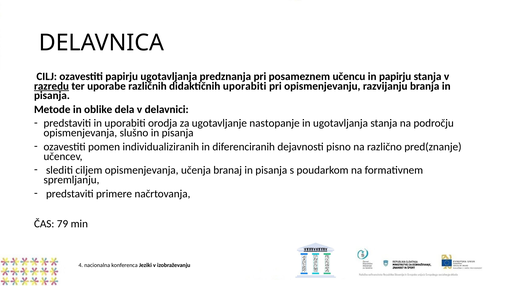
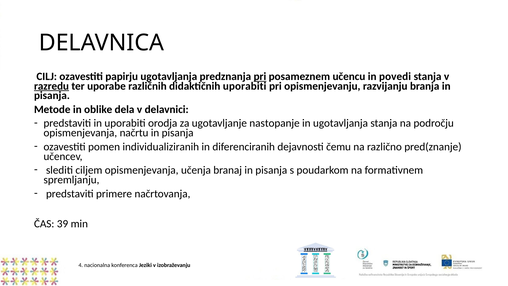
pri at (260, 76) underline: none -> present
in papirju: papirju -> povedi
slušno: slušno -> načrtu
pisno: pisno -> čemu
79: 79 -> 39
